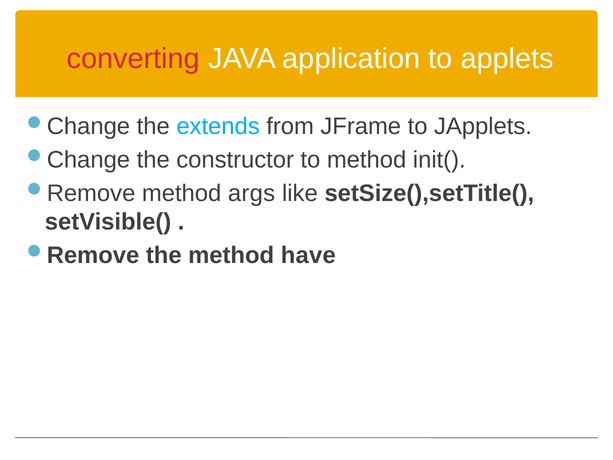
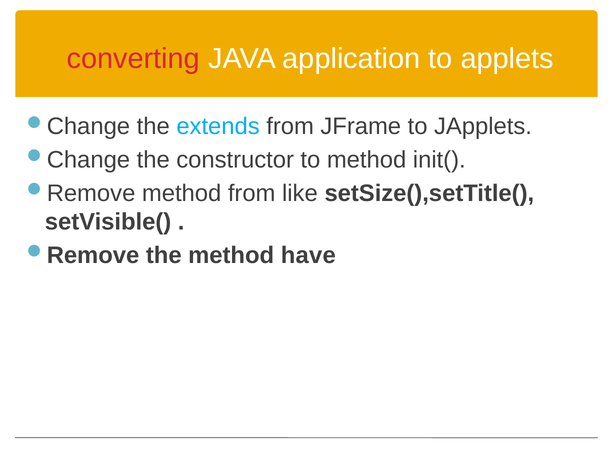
method args: args -> from
